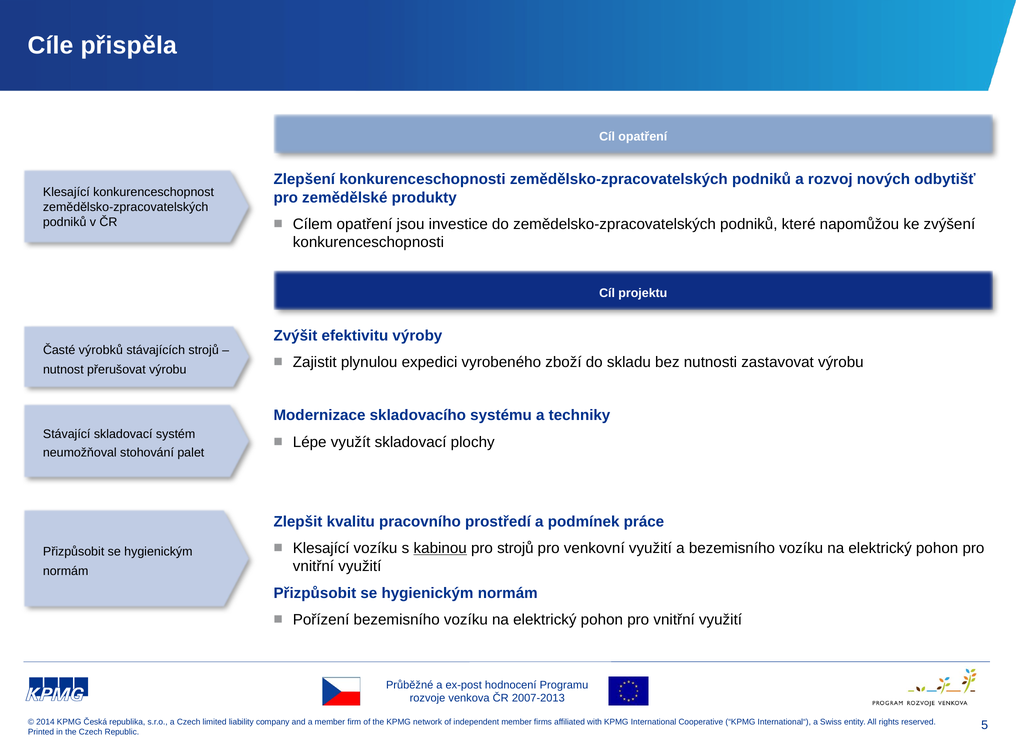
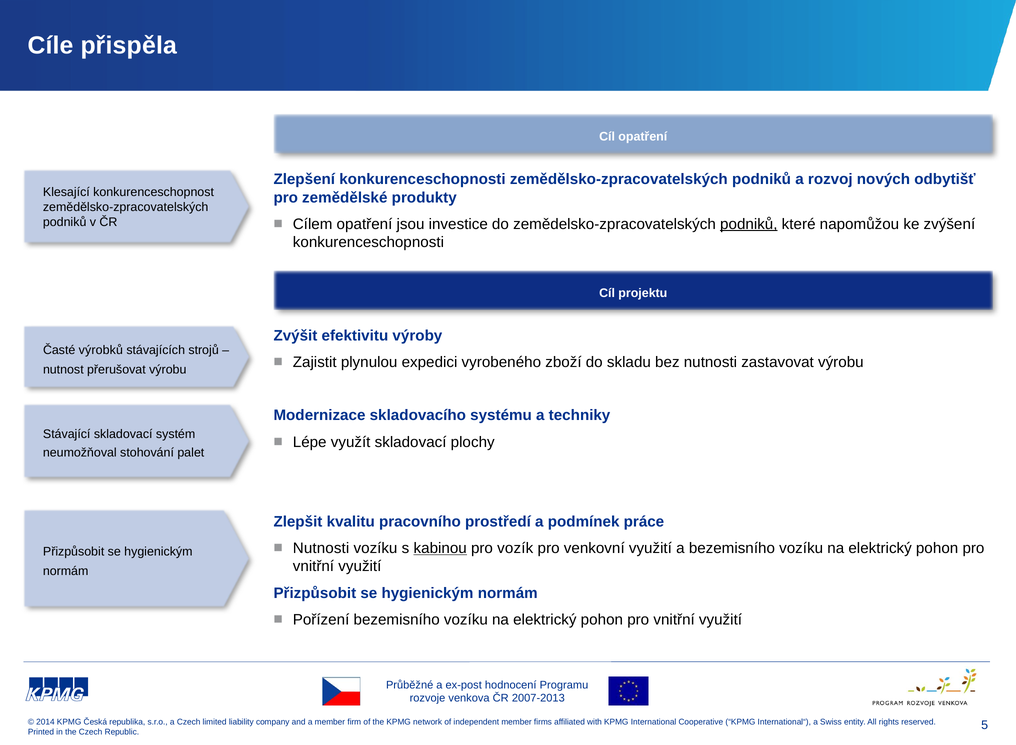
podniků at (749, 224) underline: none -> present
Klesající at (321, 548): Klesající -> Nutnosti
pro strojů: strojů -> vozík
